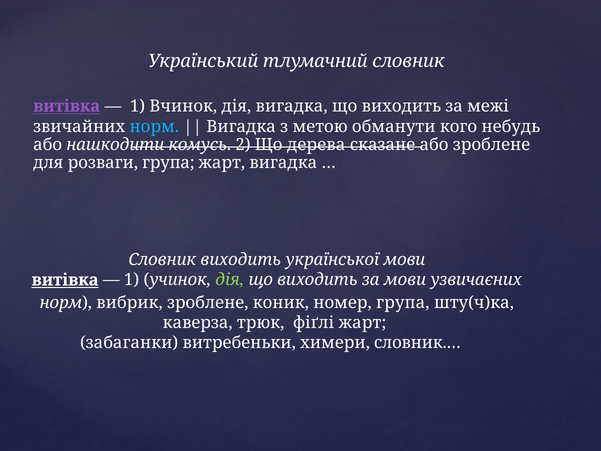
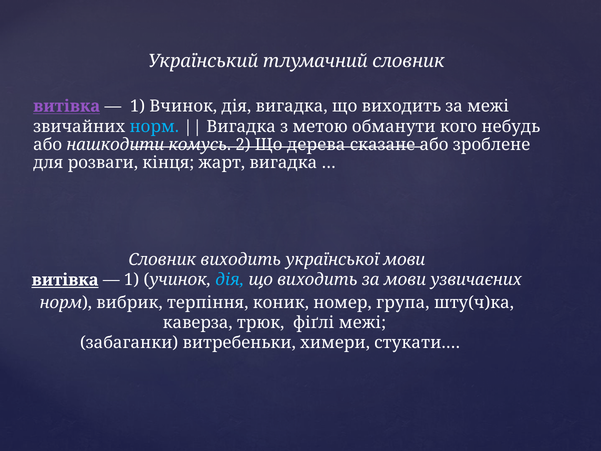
розваги група: група -> кінця
дія at (230, 280) colour: light green -> light blue
вибрик зроблене: зроблене -> терпіння
фіґлі жарт: жарт -> межі
словник.…: словник.… -> стукати.…
